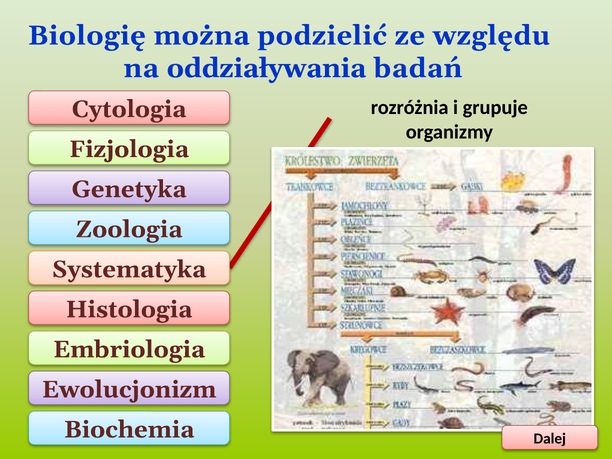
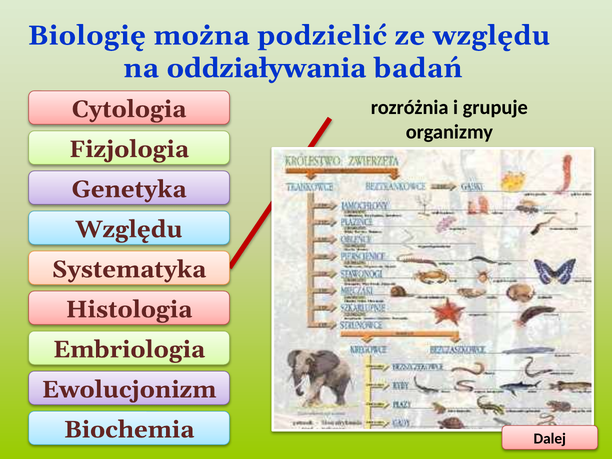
Zoologia at (129, 229): Zoologia -> Względu
